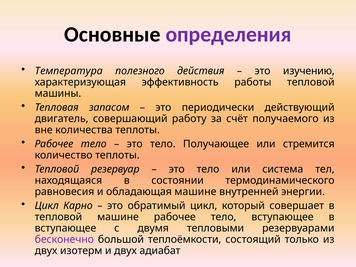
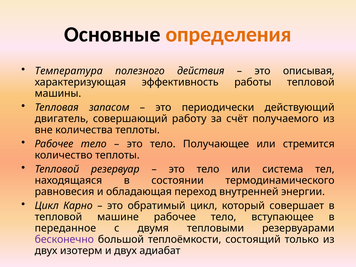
определения colour: purple -> orange
изучению: изучению -> описывая
обладающая машине: машине -> переход
вступающее at (65, 228): вступающее -> переданное
